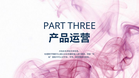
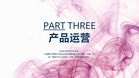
PART underline: none -> present
